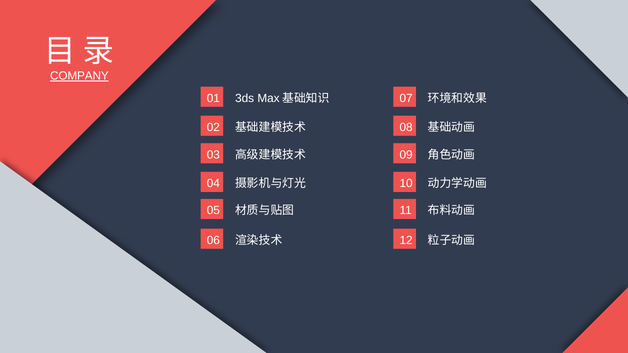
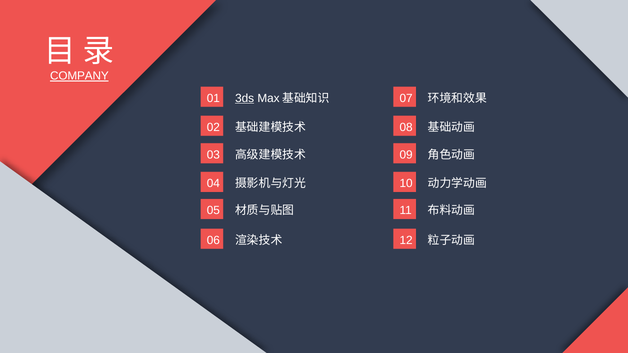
3ds underline: none -> present
